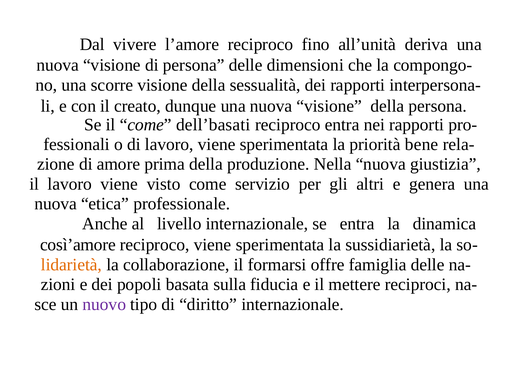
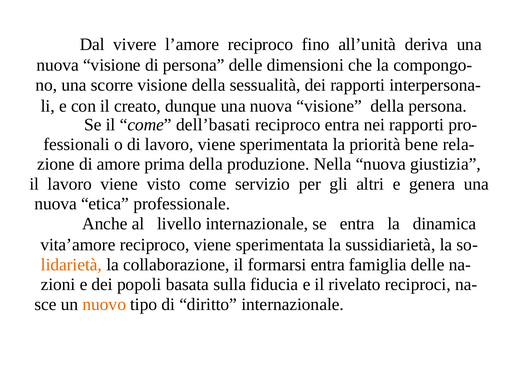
così’amore: così’amore -> vita’amore
formarsi offre: offre -> entra
mettere: mettere -> rivelato
nuovo colour: purple -> orange
